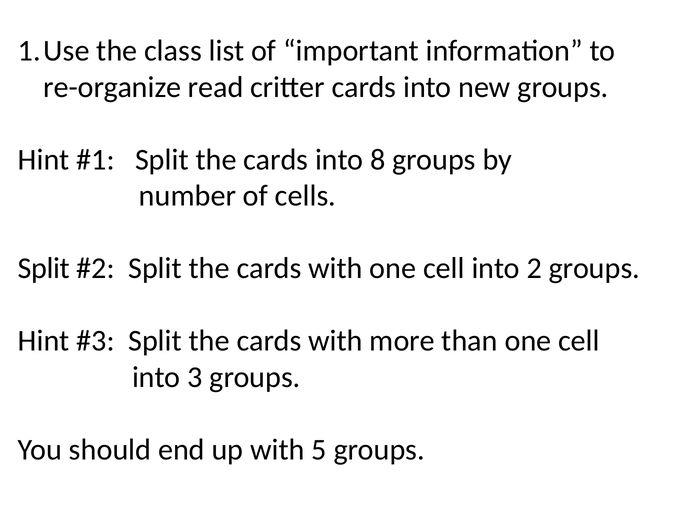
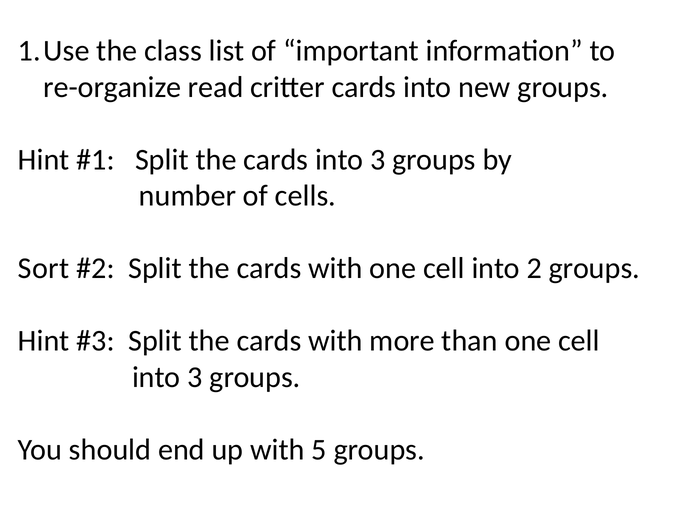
cards into 8: 8 -> 3
Split at (44, 268): Split -> Sort
